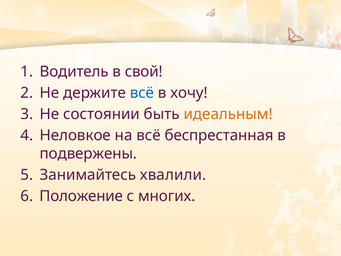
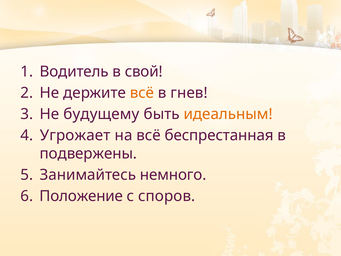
всё at (142, 93) colour: blue -> orange
хочу: хочу -> гнев
состоянии: состоянии -> будущему
Неловкое: Неловкое -> Угрожает
хвалили: хвалили -> немного
многих: многих -> споров
